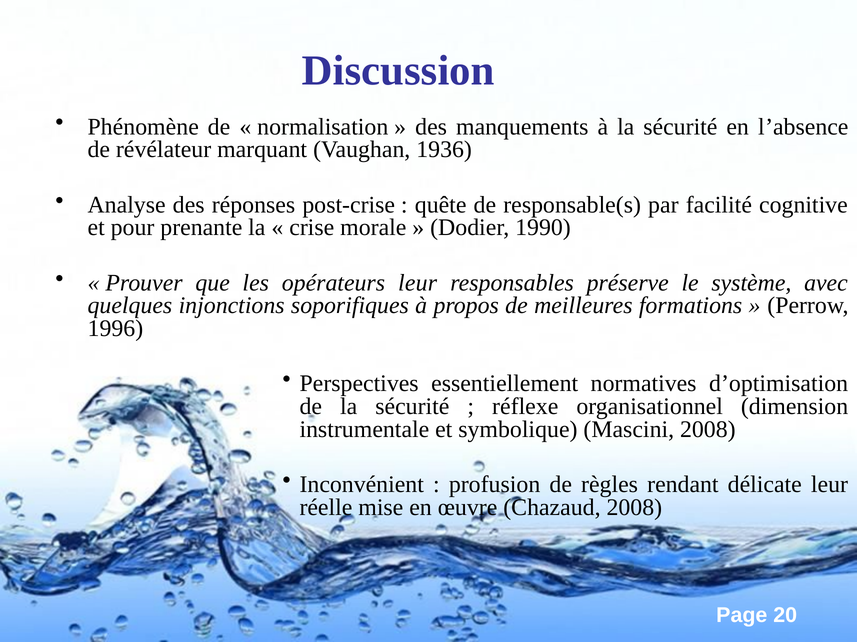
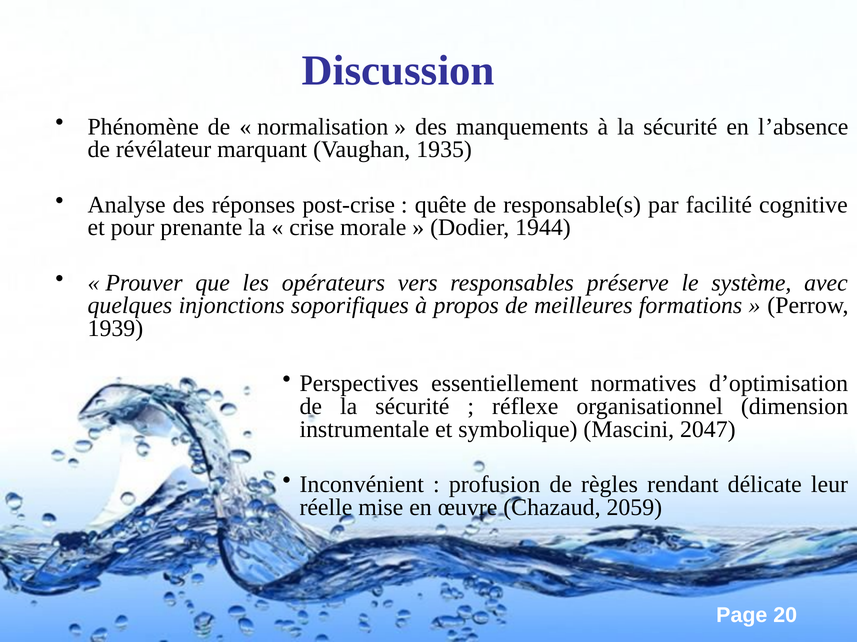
1936: 1936 -> 1935
1990: 1990 -> 1944
opérateurs leur: leur -> vers
1996: 1996 -> 1939
Mascini 2008: 2008 -> 2047
Chazaud 2008: 2008 -> 2059
